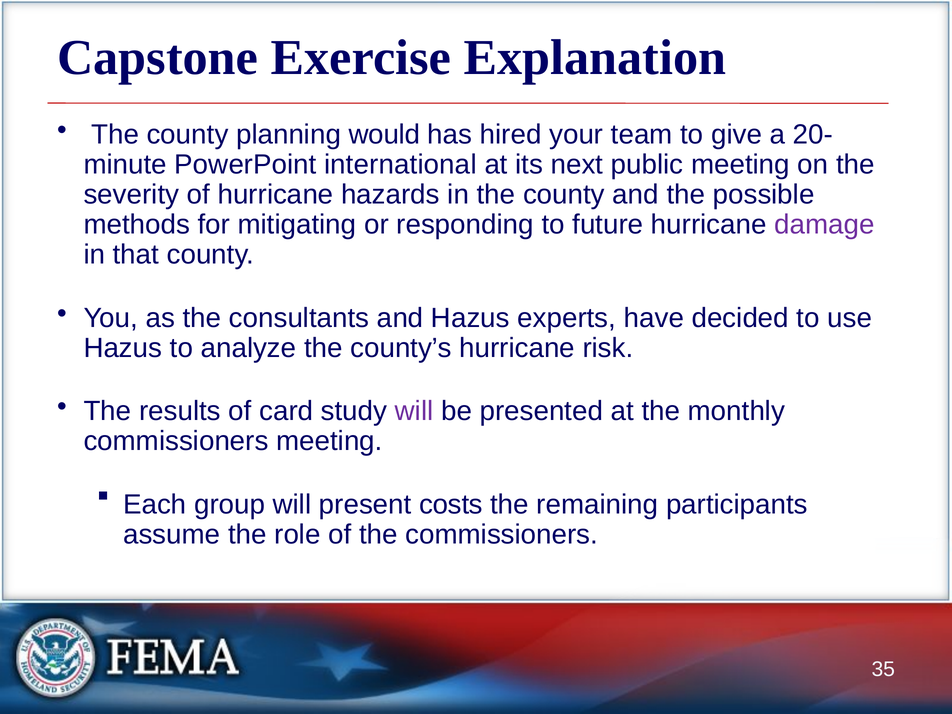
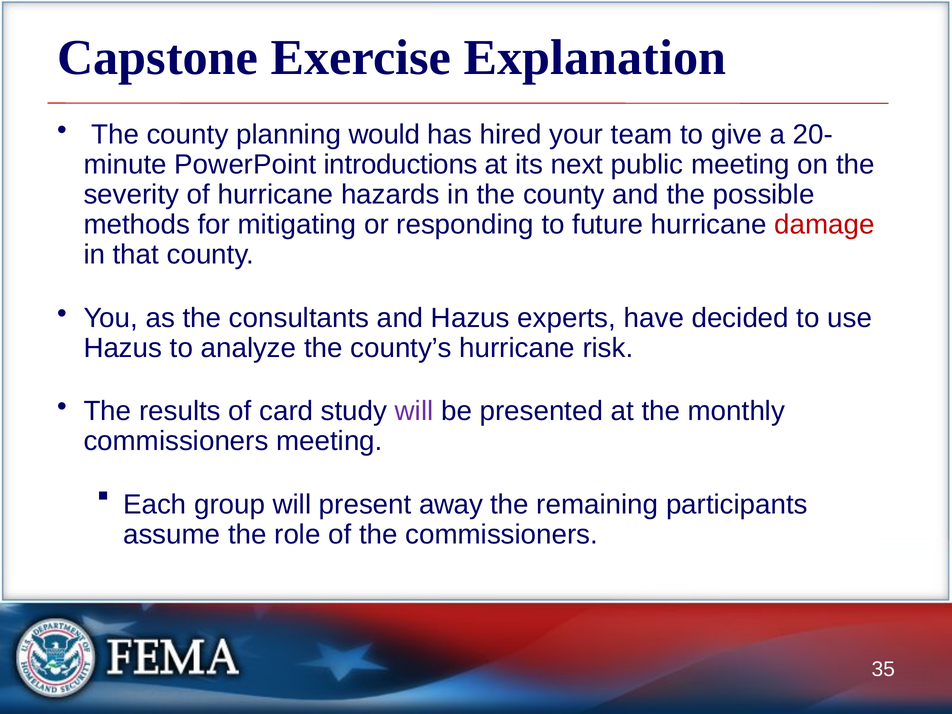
international: international -> introductions
damage colour: purple -> red
costs: costs -> away
